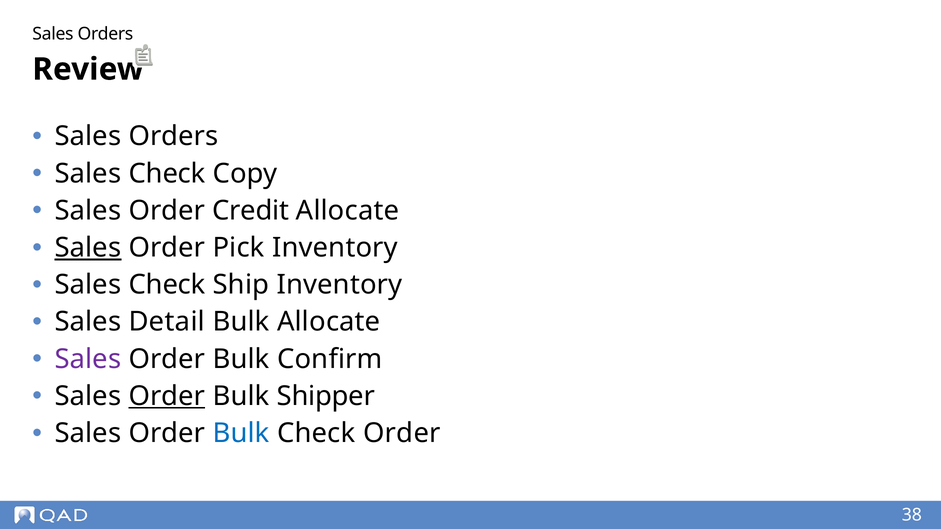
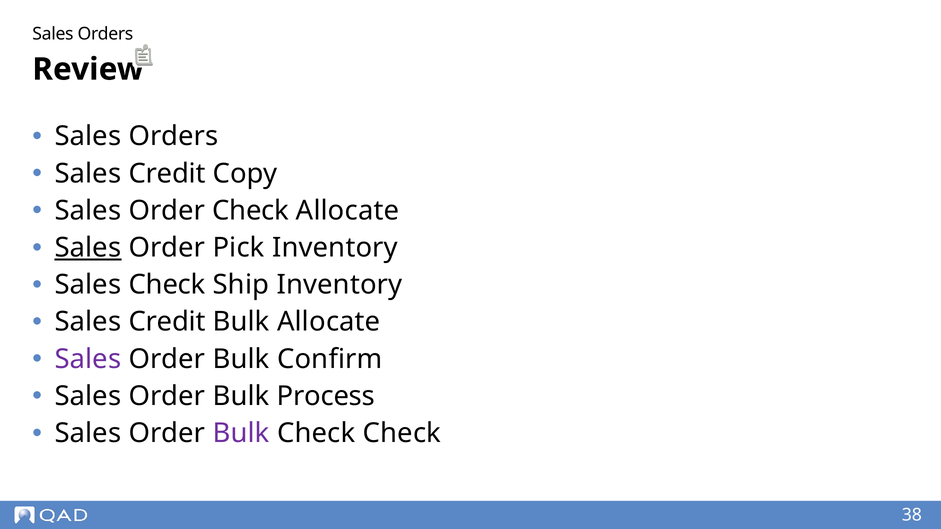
Check at (167, 174): Check -> Credit
Order Credit: Credit -> Check
Detail at (167, 322): Detail -> Credit
Order at (167, 396) underline: present -> none
Shipper: Shipper -> Process
Bulk at (241, 433) colour: blue -> purple
Check Order: Order -> Check
